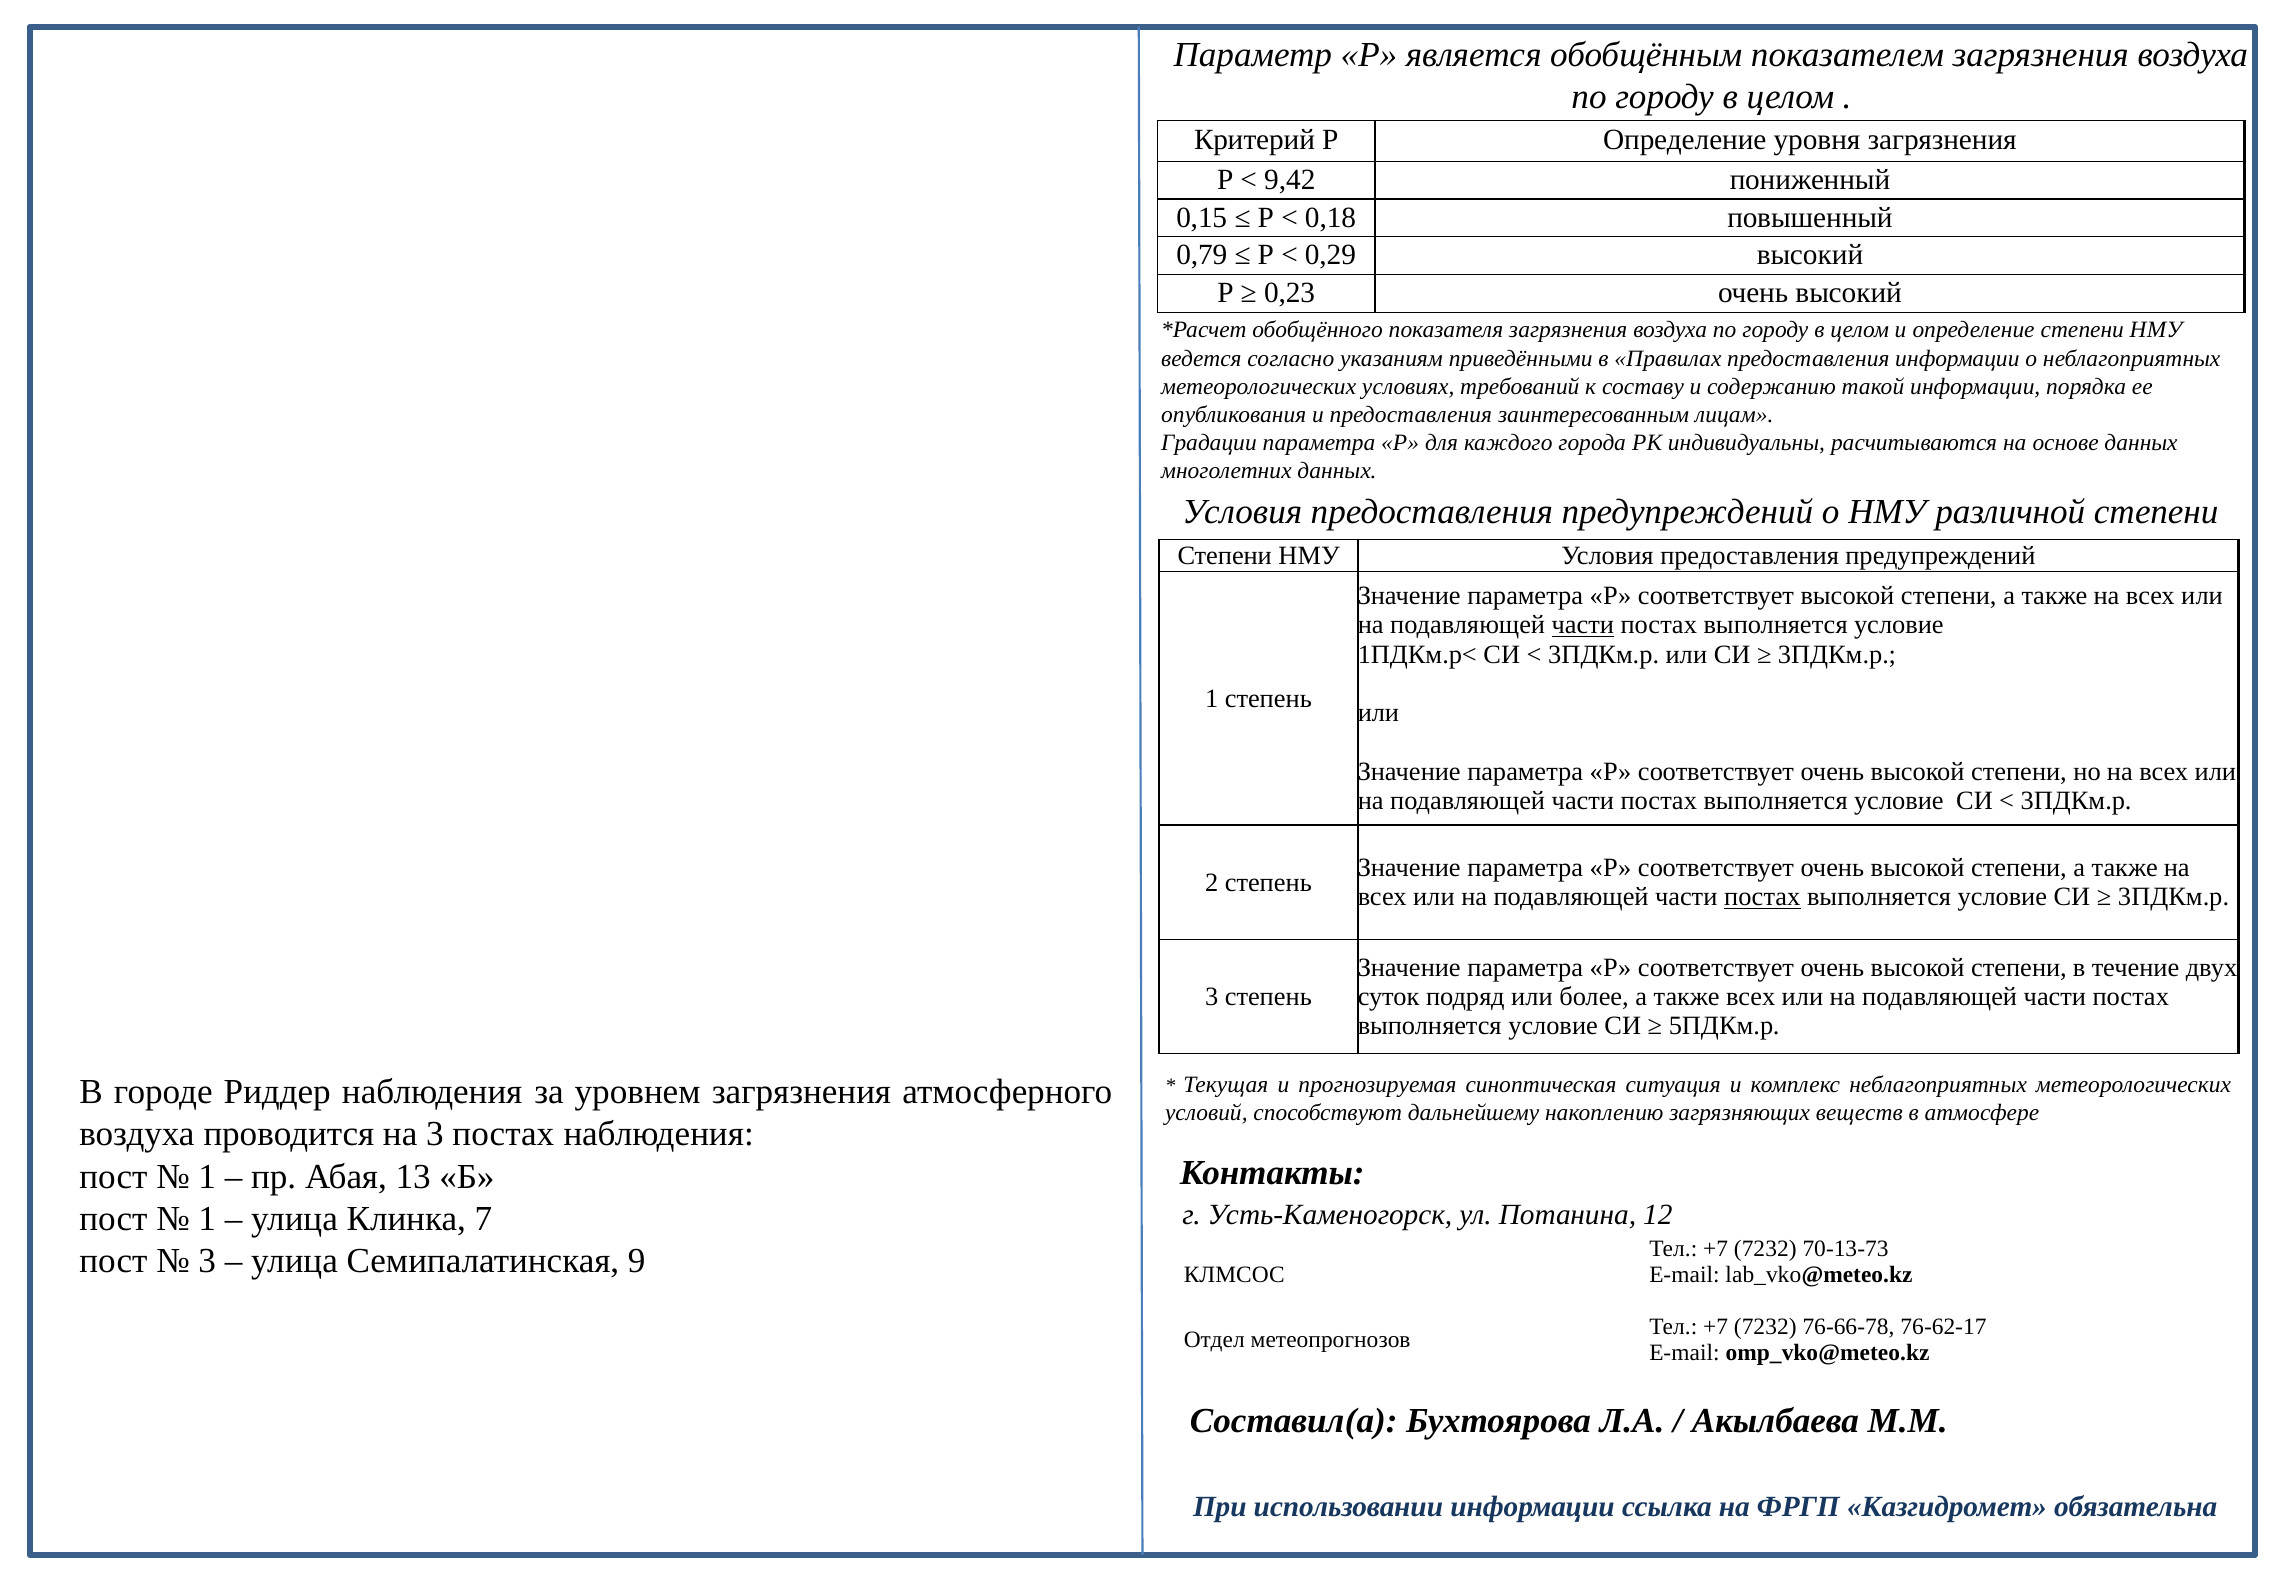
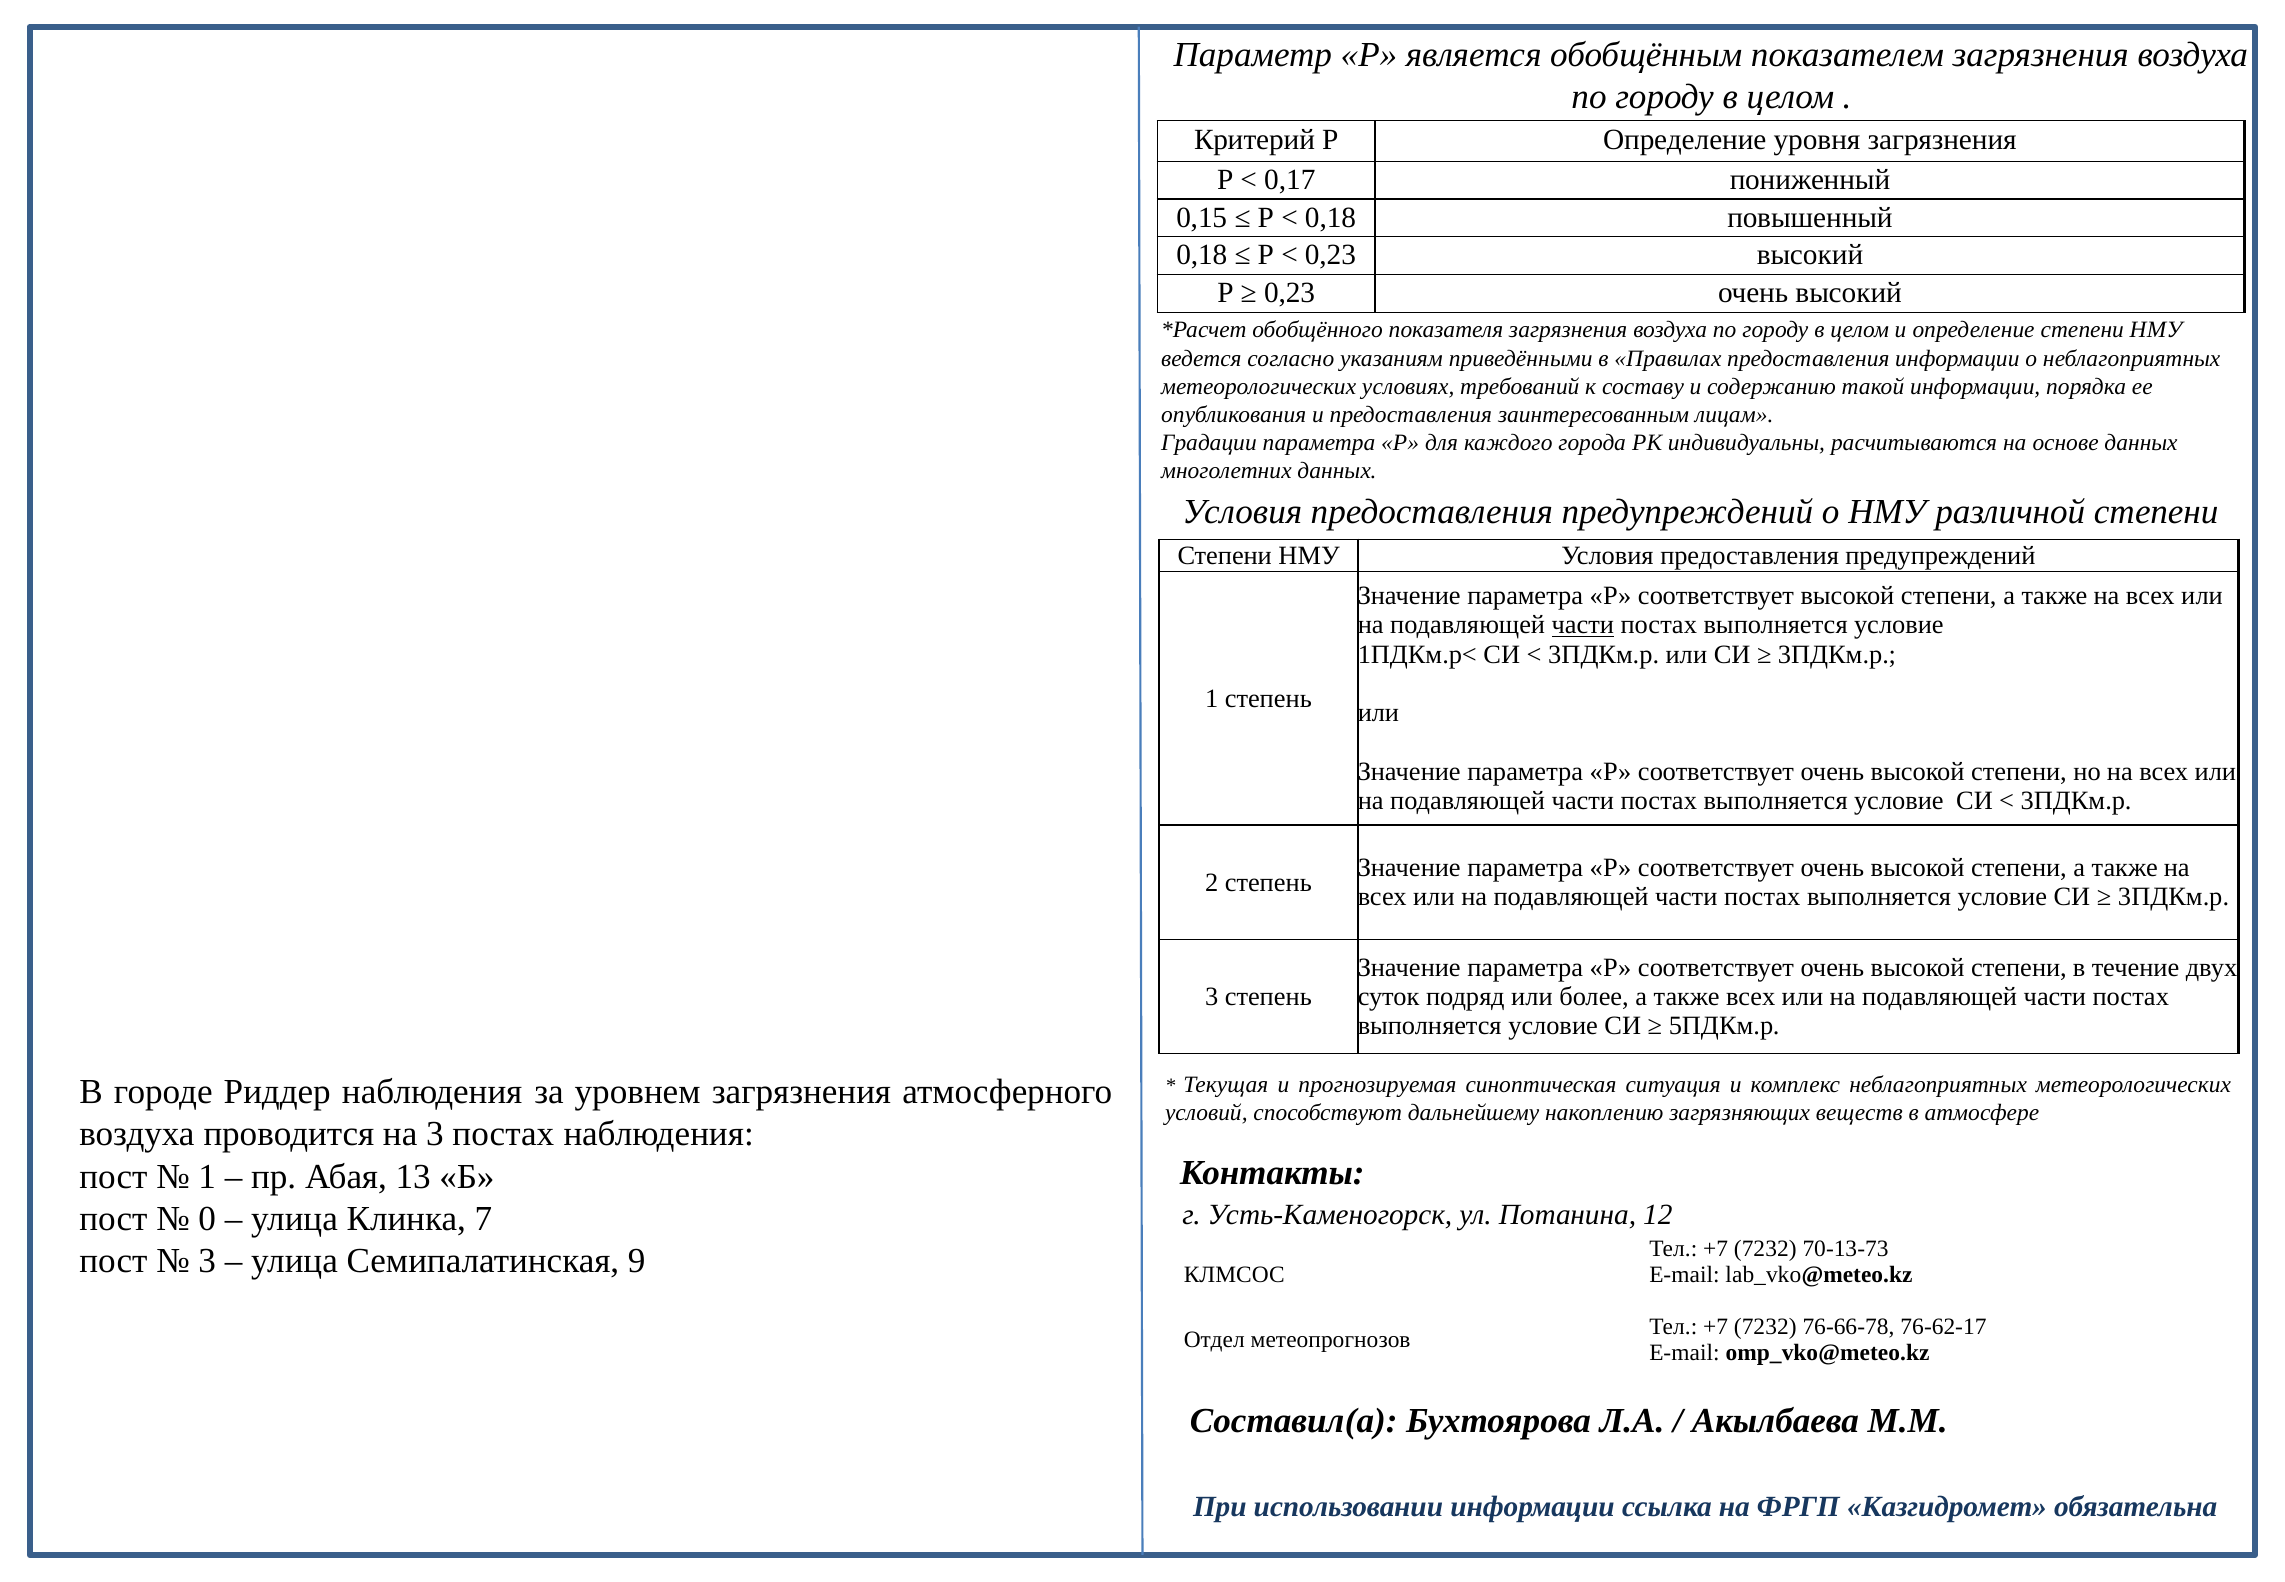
9,42: 9,42 -> 0,17
0,79 at (1202, 255): 0,79 -> 0,18
0,29 at (1330, 255): 0,29 -> 0,23
постах at (1762, 897) underline: present -> none
1 at (207, 1219): 1 -> 0
